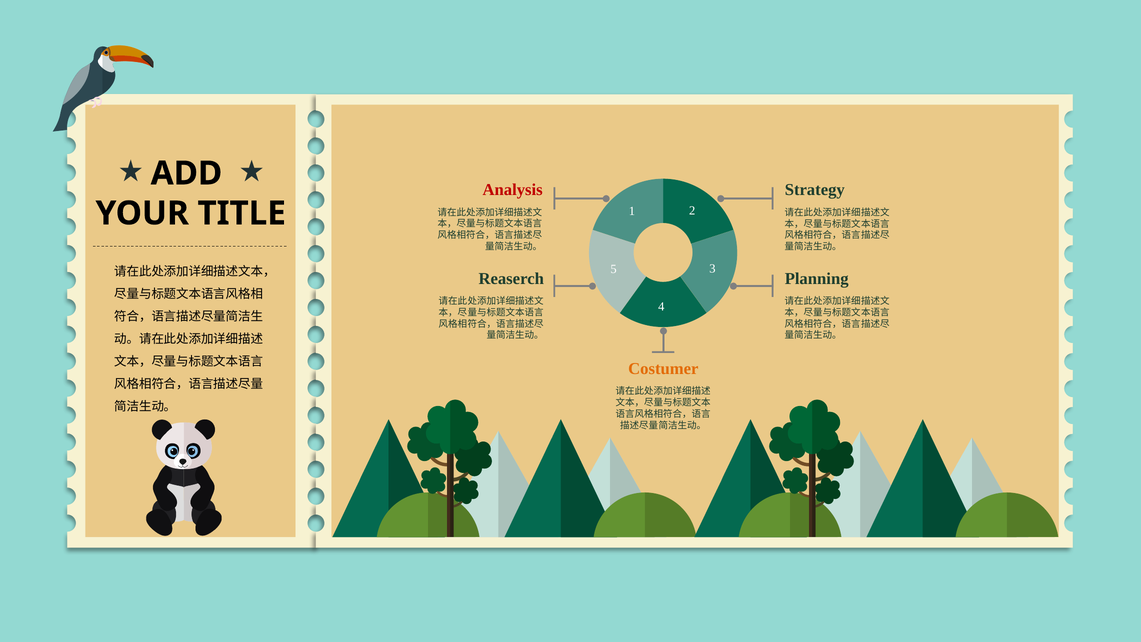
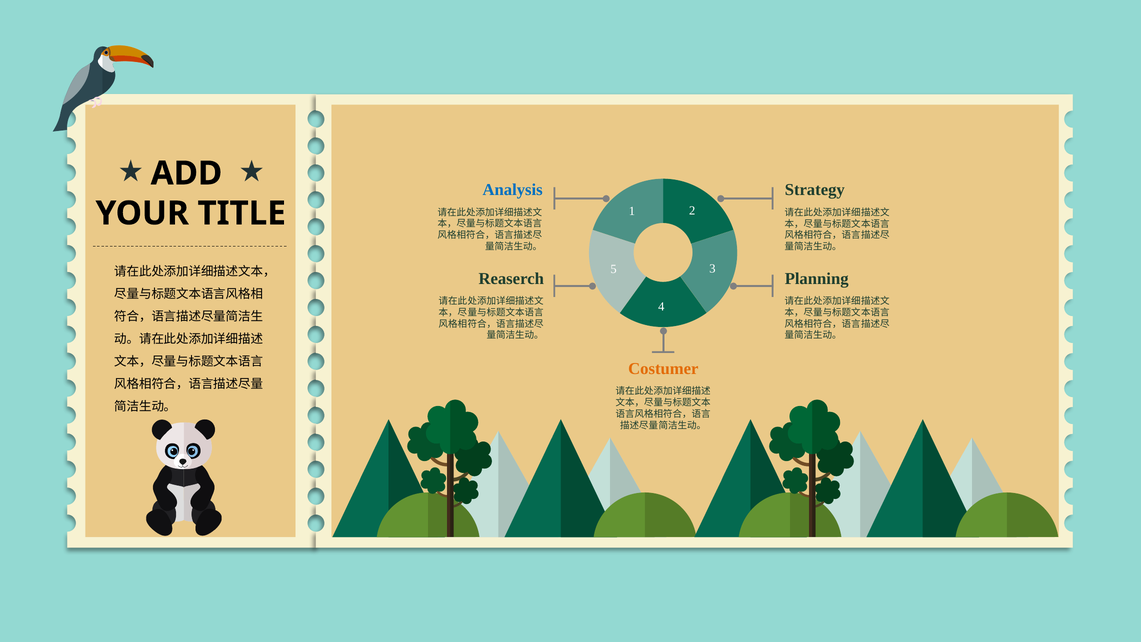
Analysis colour: red -> blue
